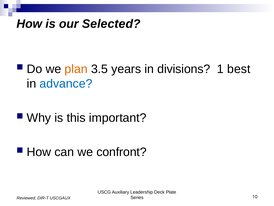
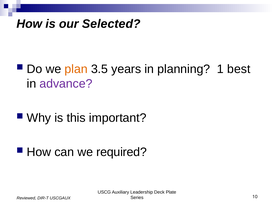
divisions: divisions -> planning
advance colour: blue -> purple
confront: confront -> required
